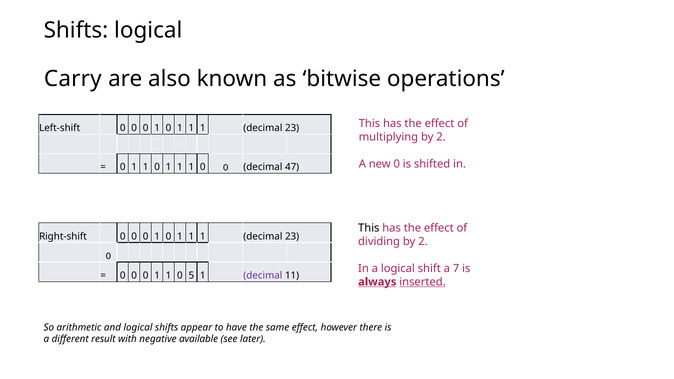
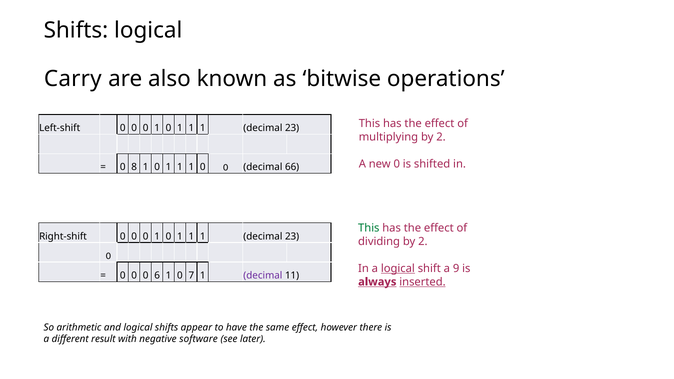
1 at (134, 167): 1 -> 8
47: 47 -> 66
This at (369, 228) colour: black -> green
logical at (398, 268) underline: none -> present
7: 7 -> 9
1 at (157, 276): 1 -> 6
5: 5 -> 7
available: available -> software
